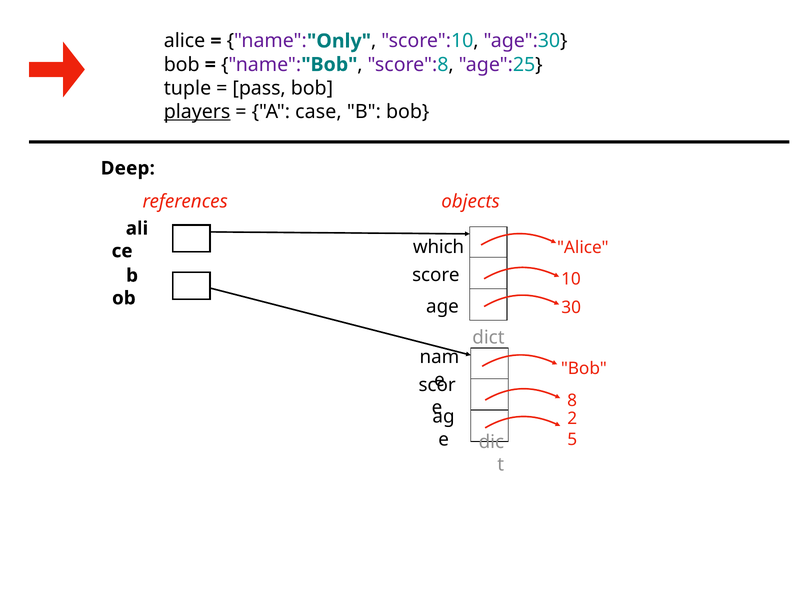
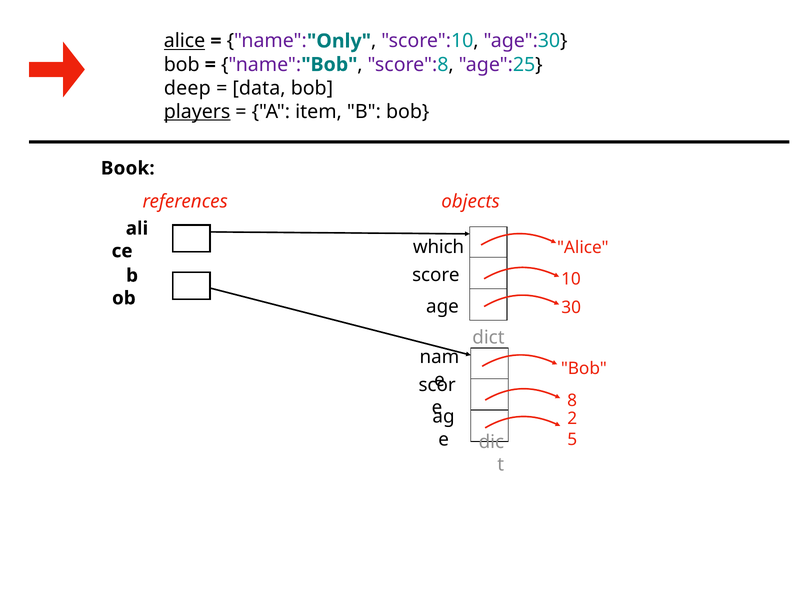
alice at (185, 41) underline: none -> present
tuple: tuple -> deep
pass: pass -> data
case: case -> item
Deep: Deep -> Book
